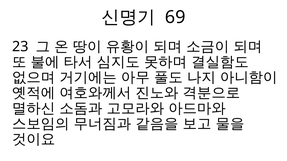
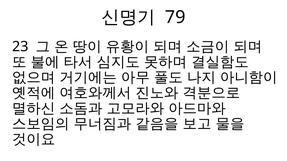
69: 69 -> 79
